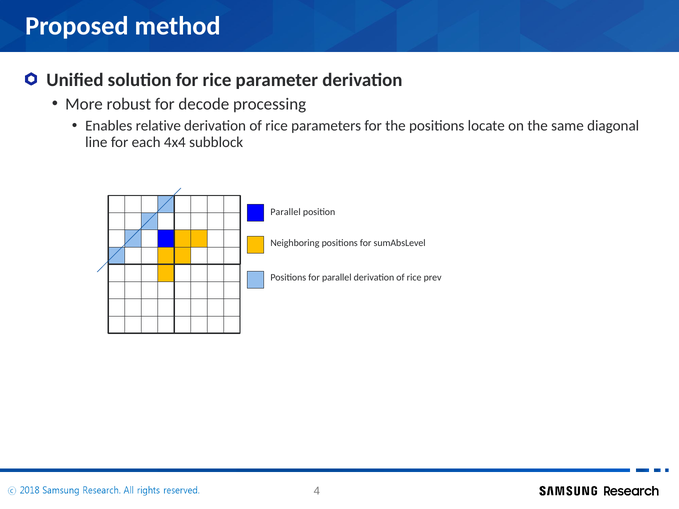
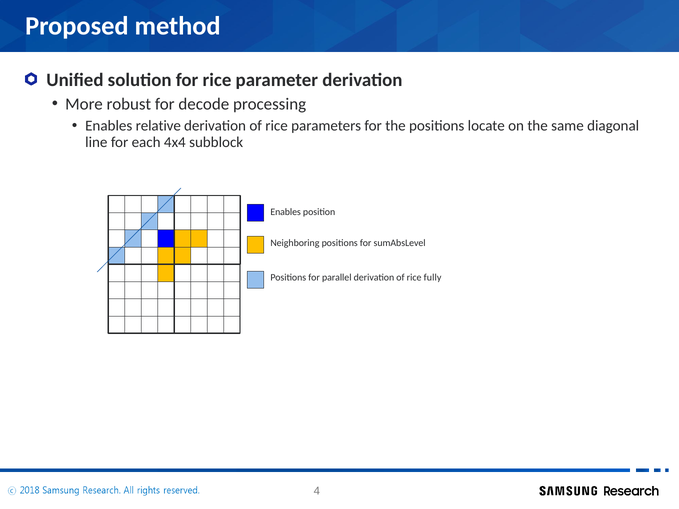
Parallel at (286, 212): Parallel -> Enables
prev: prev -> fully
